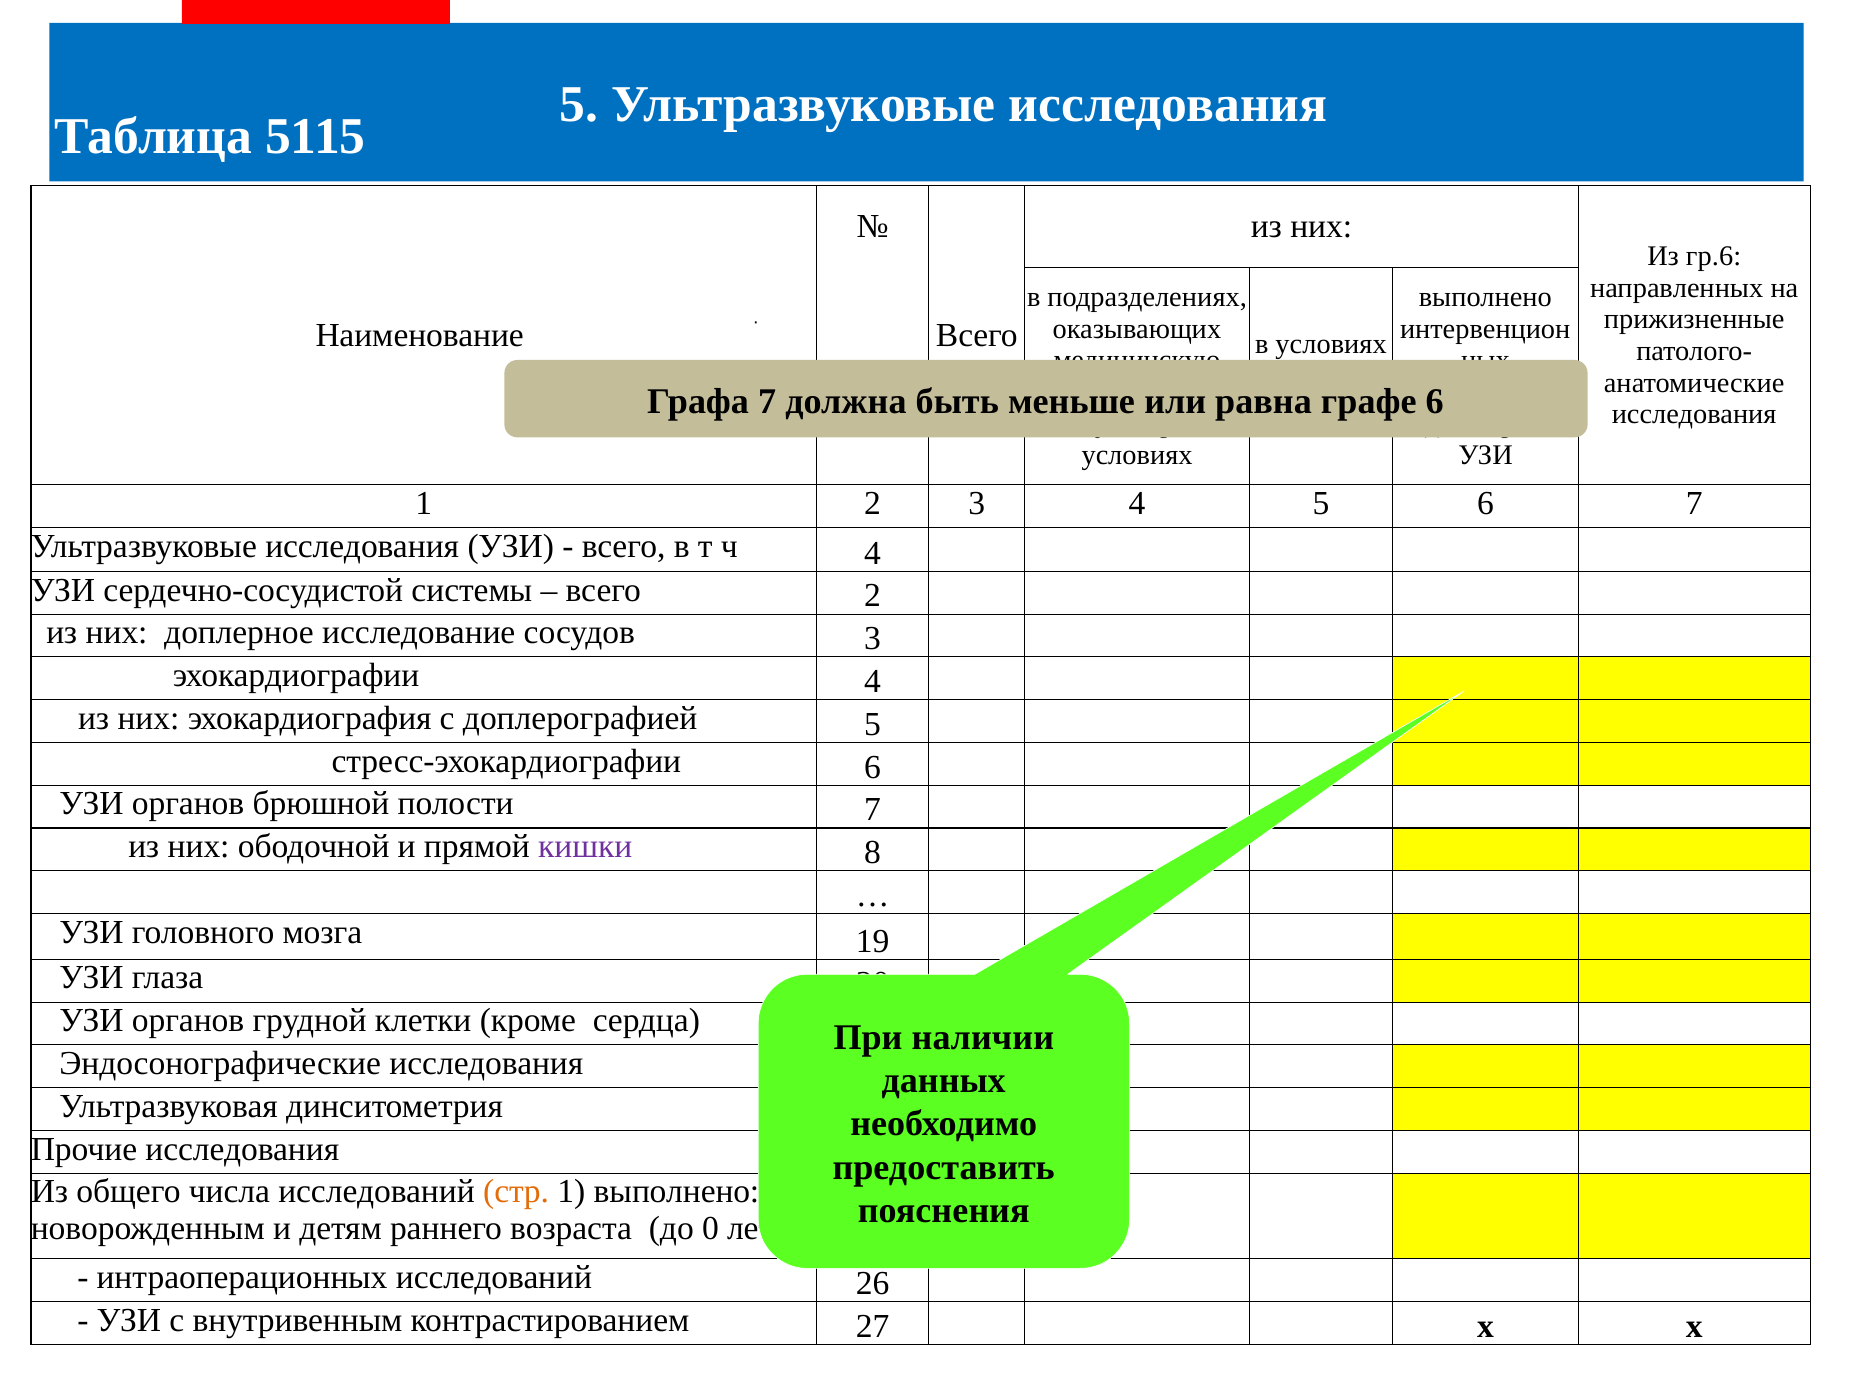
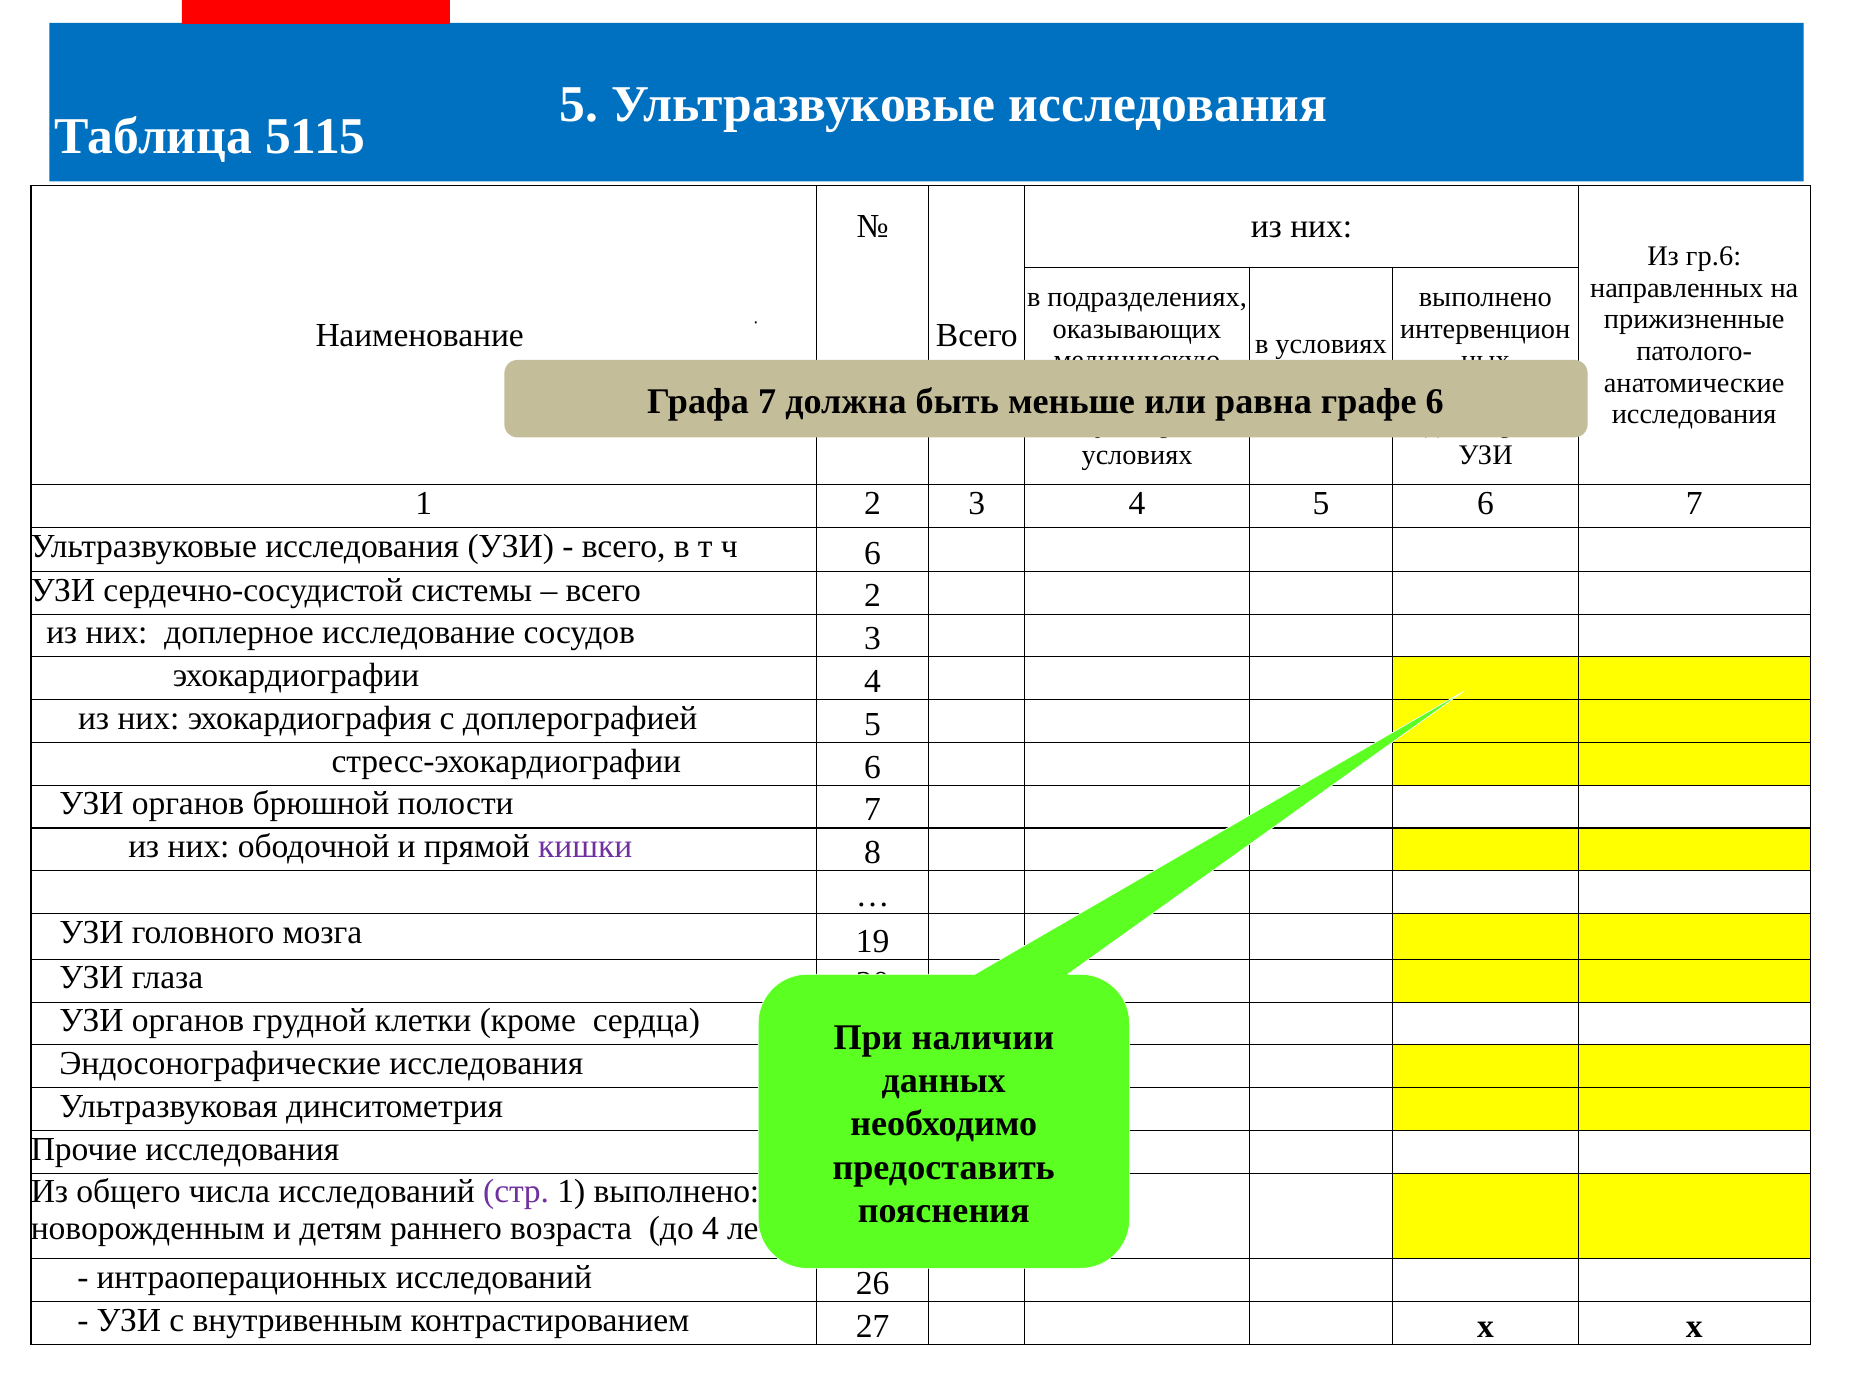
ч 4: 4 -> 6
стр colour: orange -> purple
до 0: 0 -> 4
